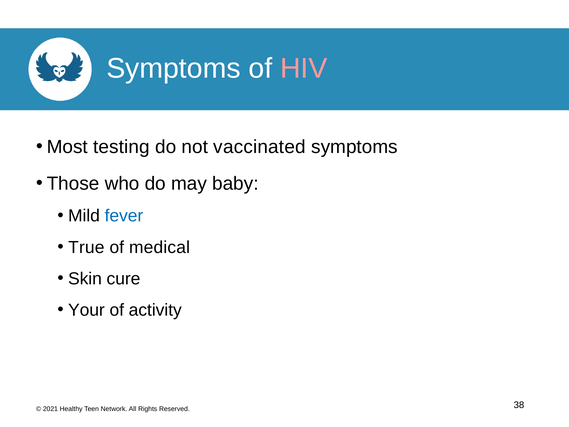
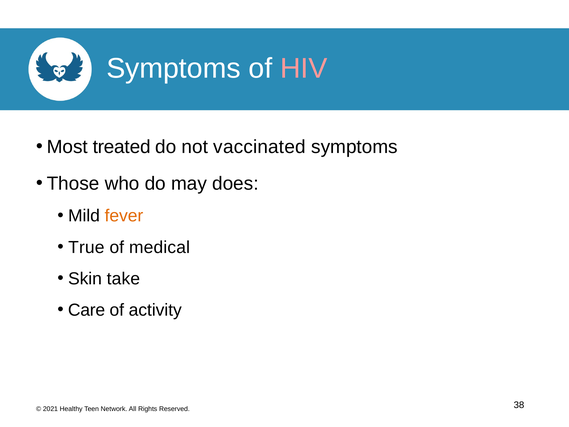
testing: testing -> treated
baby: baby -> does
fever colour: blue -> orange
cure: cure -> take
Your: Your -> Care
